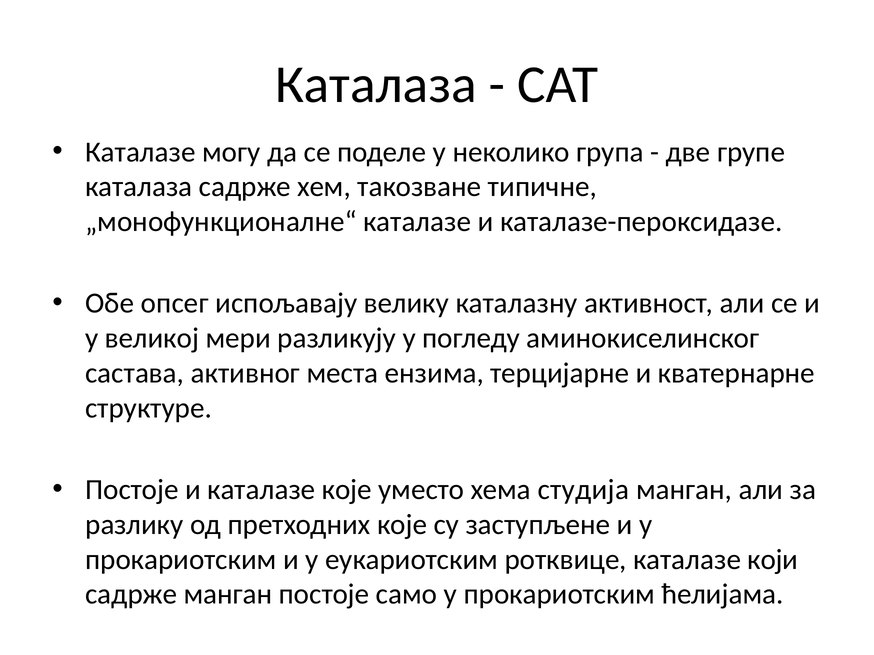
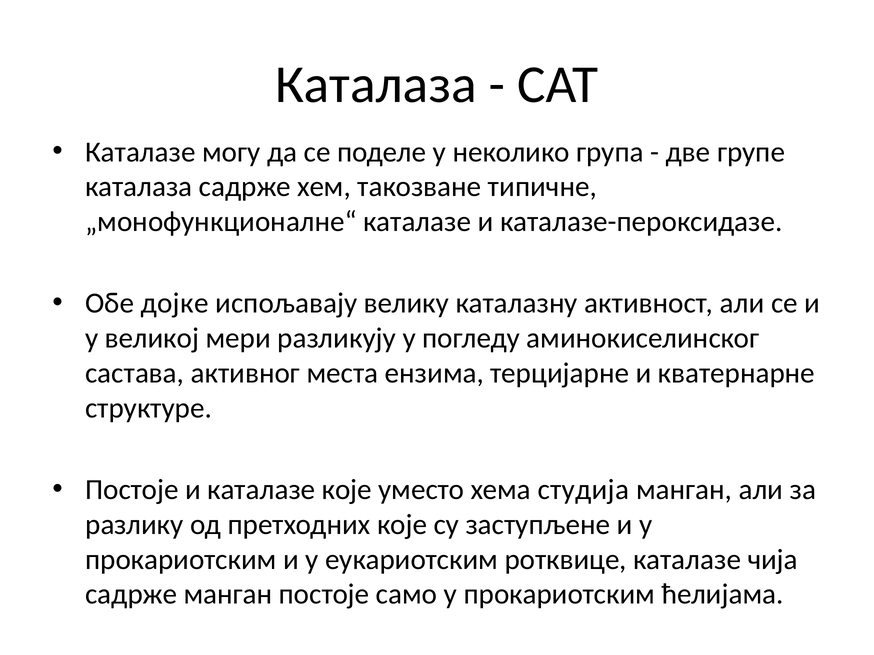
опсег: опсег -> дојке
који: који -> чија
